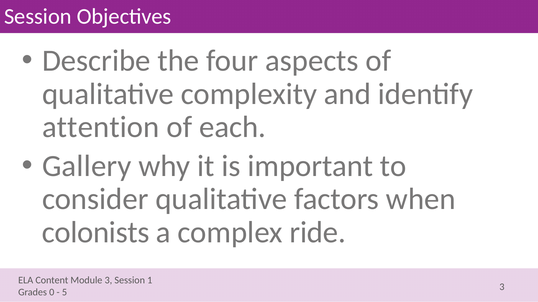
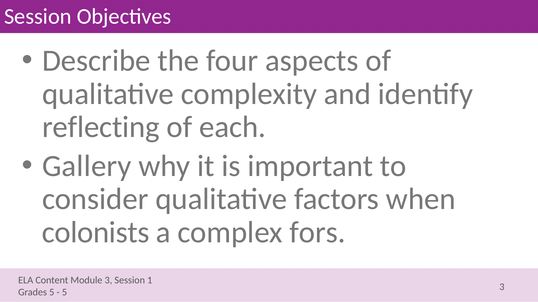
attention: attention -> reflecting
ride: ride -> fors
0 at (52, 293): 0 -> 5
